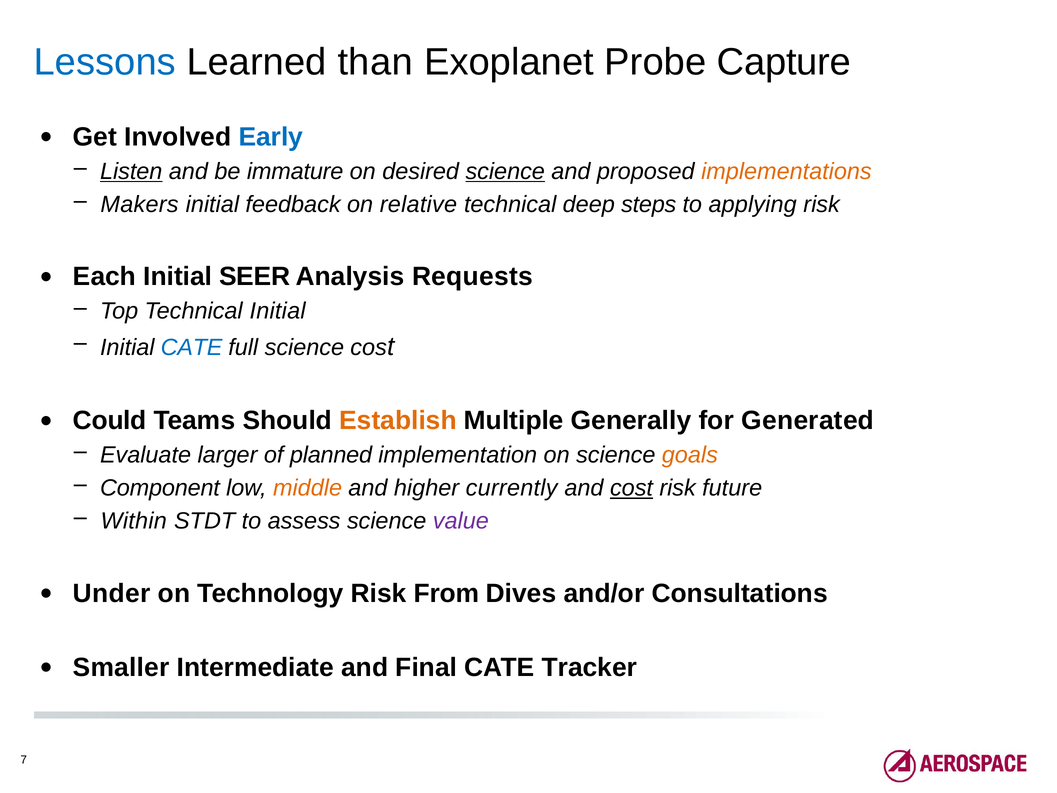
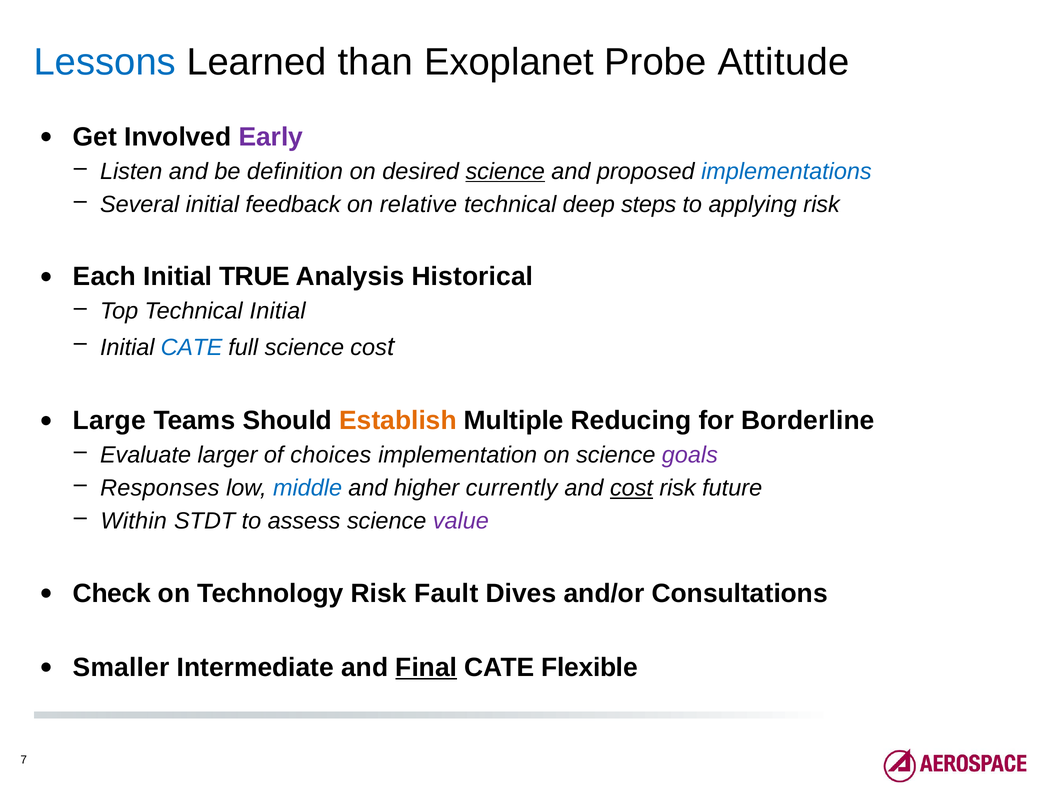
Capture: Capture -> Attitude
Early colour: blue -> purple
Listen underline: present -> none
immature: immature -> definition
implementations colour: orange -> blue
Makers: Makers -> Several
SEER: SEER -> TRUE
Requests: Requests -> Historical
Could: Could -> Large
Generally: Generally -> Reducing
Generated: Generated -> Borderline
planned: planned -> choices
goals colour: orange -> purple
Component: Component -> Responses
middle colour: orange -> blue
Under: Under -> Check
From: From -> Fault
Final underline: none -> present
Tracker: Tracker -> Flexible
